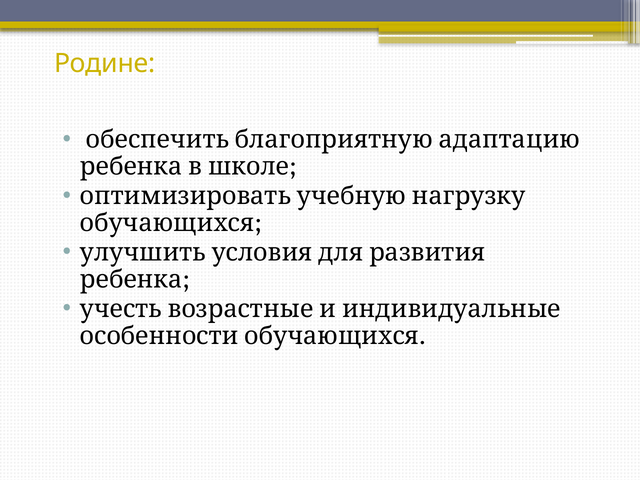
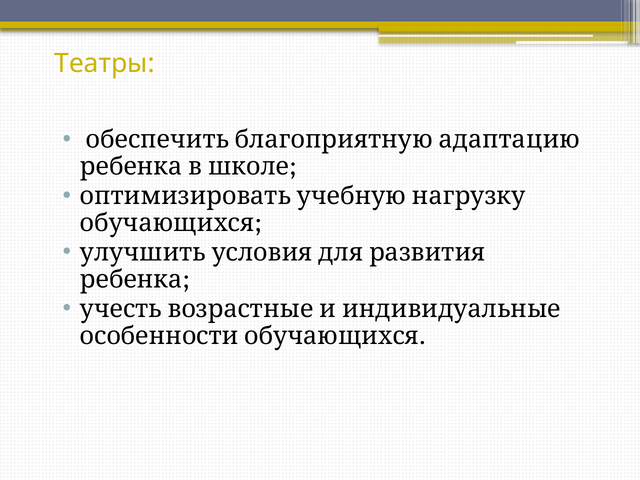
Родине: Родине -> Театры
